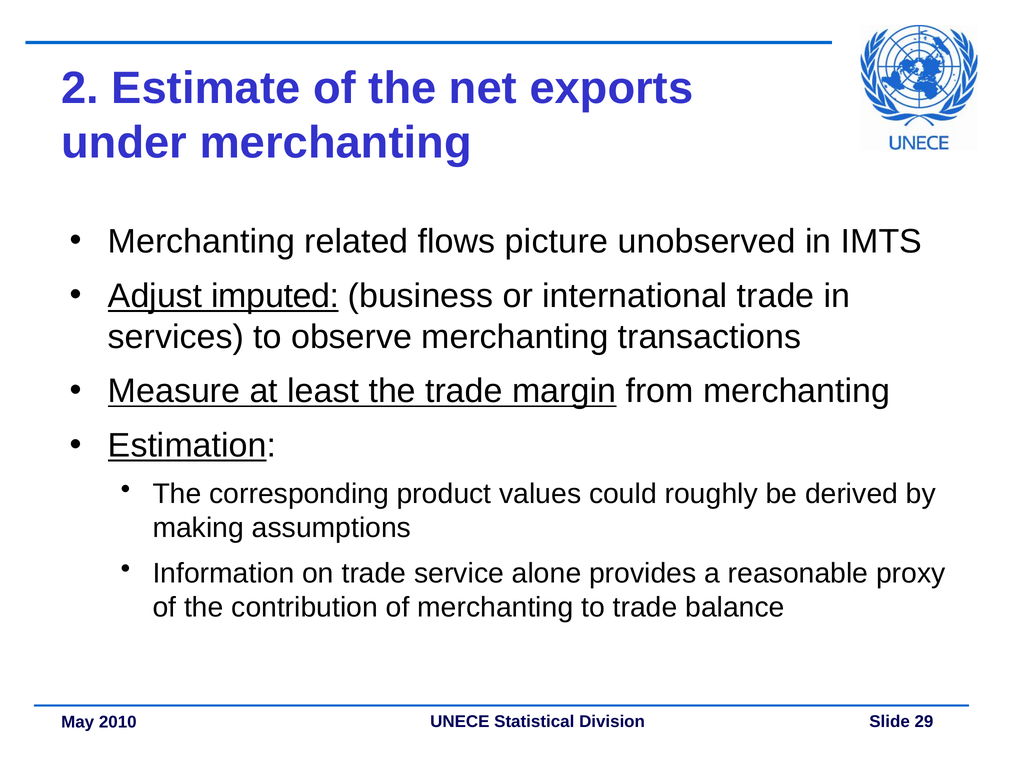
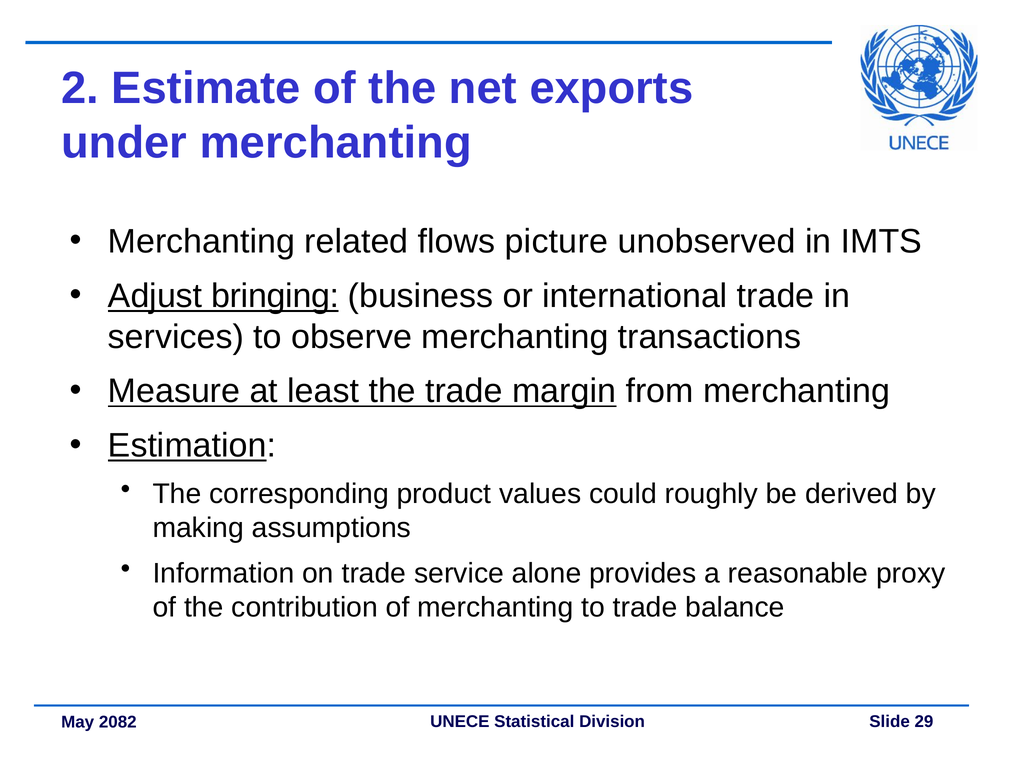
imputed: imputed -> bringing
2010: 2010 -> 2082
